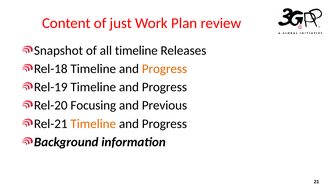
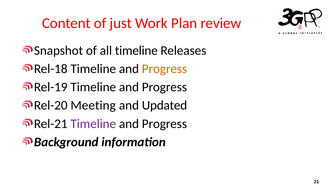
Focusing: Focusing -> Meeting
Previous: Previous -> Updated
Timeline at (93, 124) colour: orange -> purple
